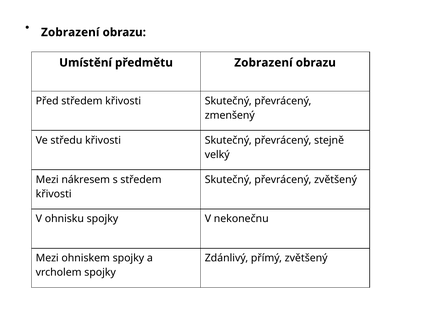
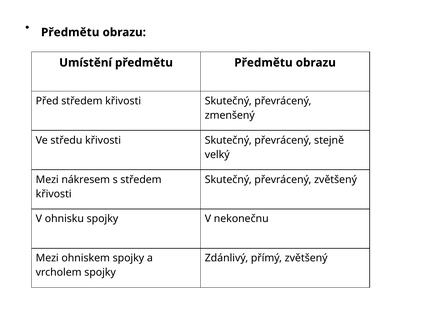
Zobrazení at (70, 32): Zobrazení -> Předmětu
předmětu Zobrazení: Zobrazení -> Předmětu
